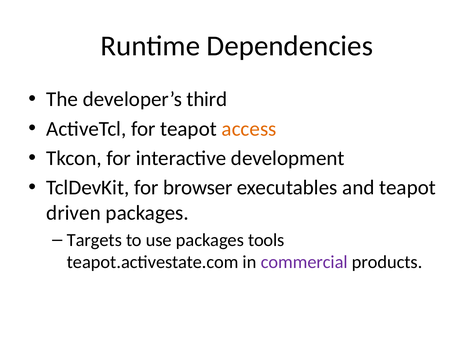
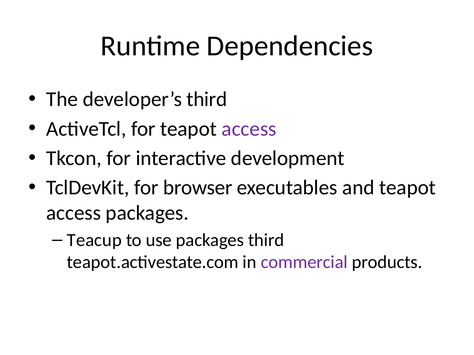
access at (249, 129) colour: orange -> purple
driven at (74, 213): driven -> access
Targets: Targets -> Teacup
packages tools: tools -> third
